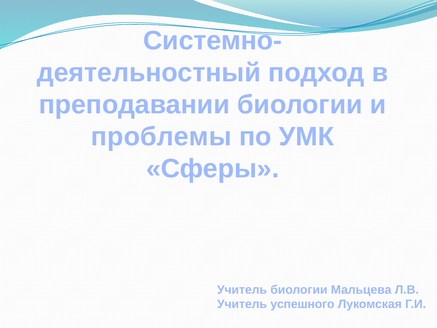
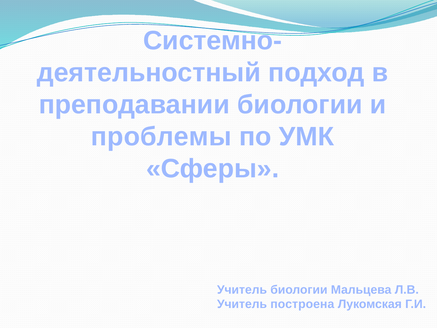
успешного: успешного -> построена
